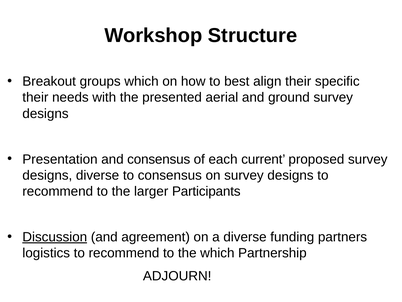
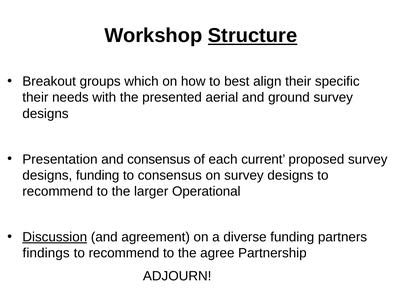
Structure underline: none -> present
designs diverse: diverse -> funding
Participants: Participants -> Operational
logistics: logistics -> findings
the which: which -> agree
